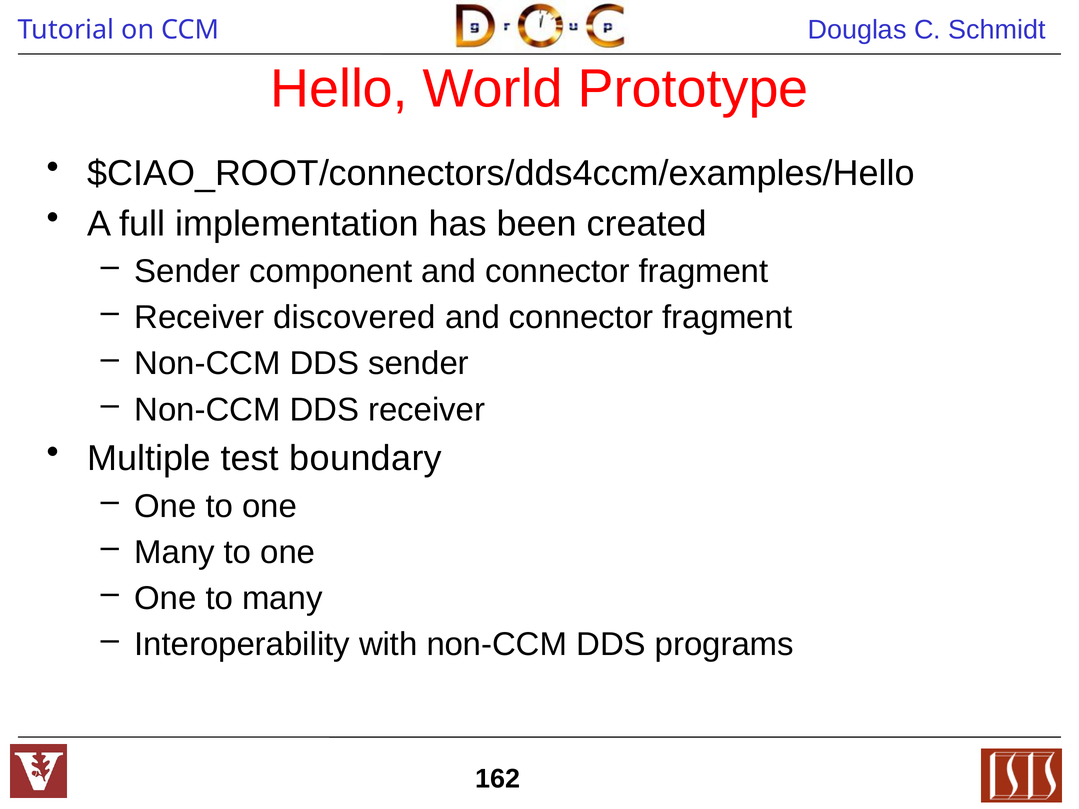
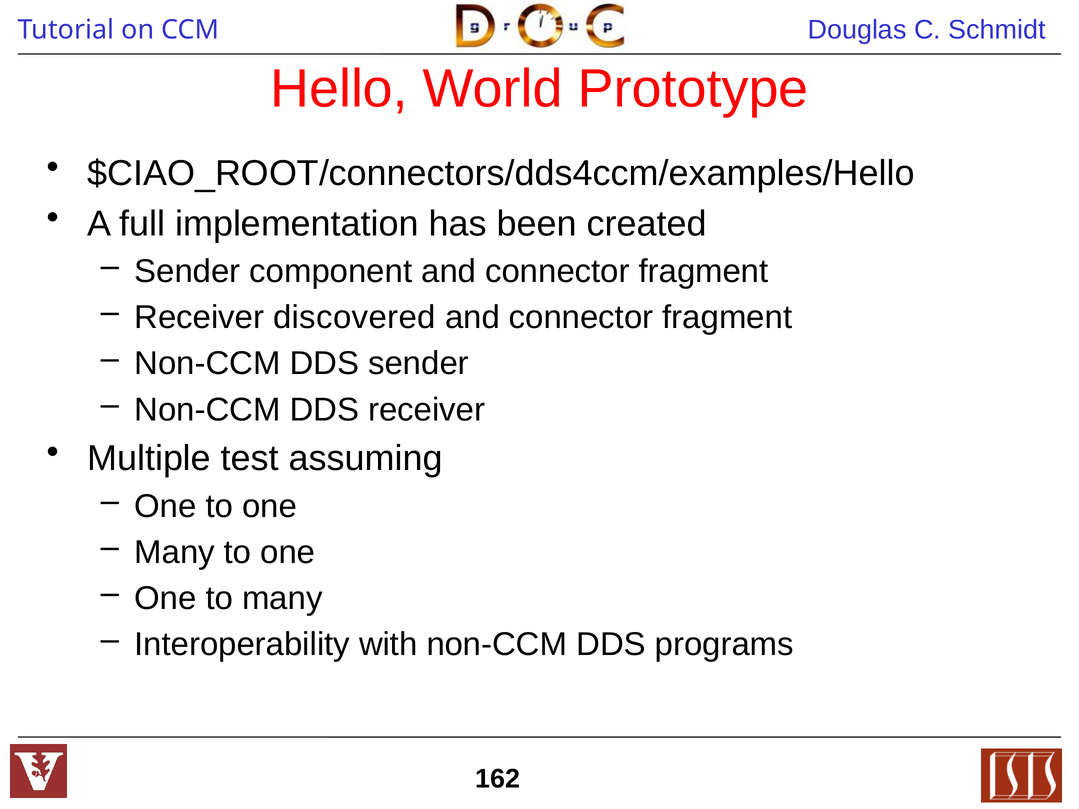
boundary: boundary -> assuming
